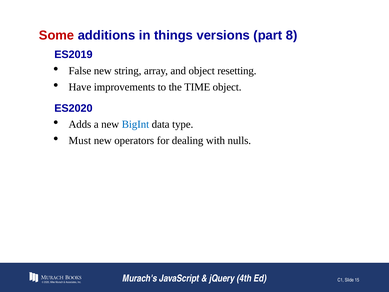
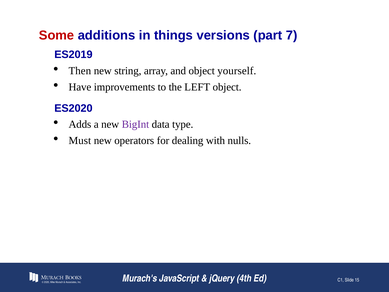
8: 8 -> 7
False: False -> Then
resetting: resetting -> yourself
TIME: TIME -> LEFT
BigInt colour: blue -> purple
